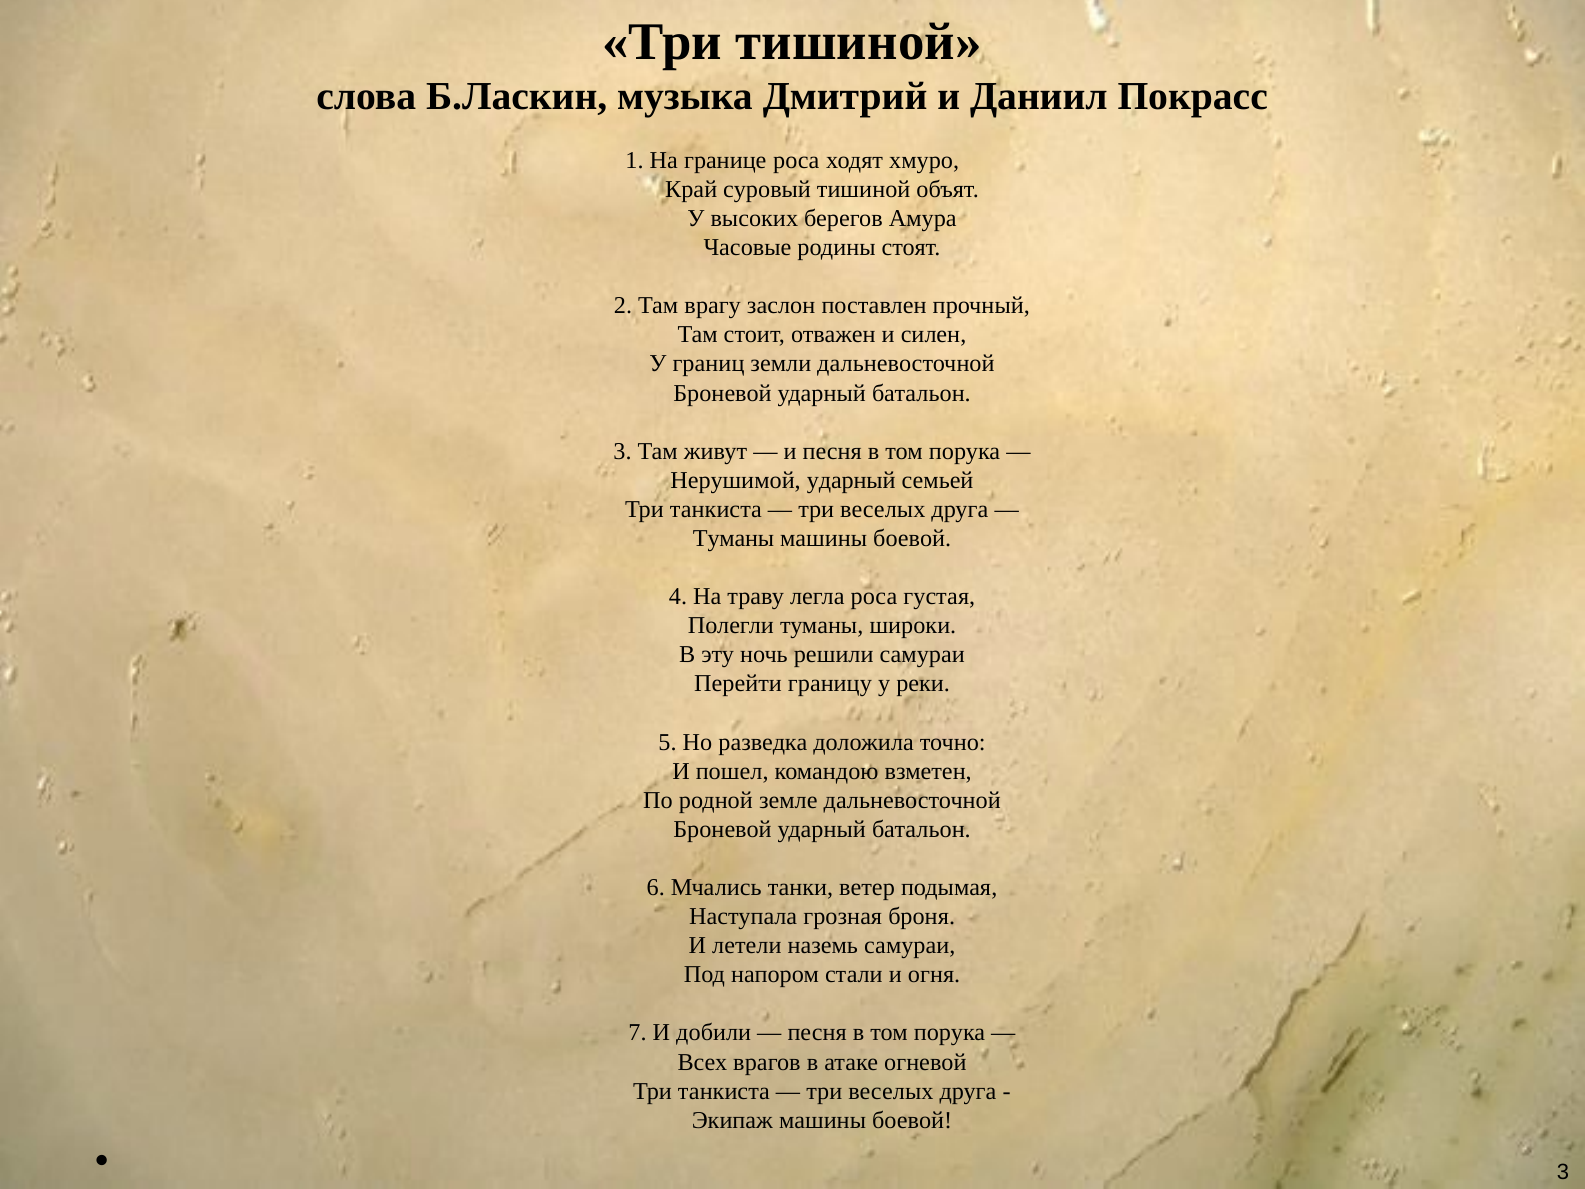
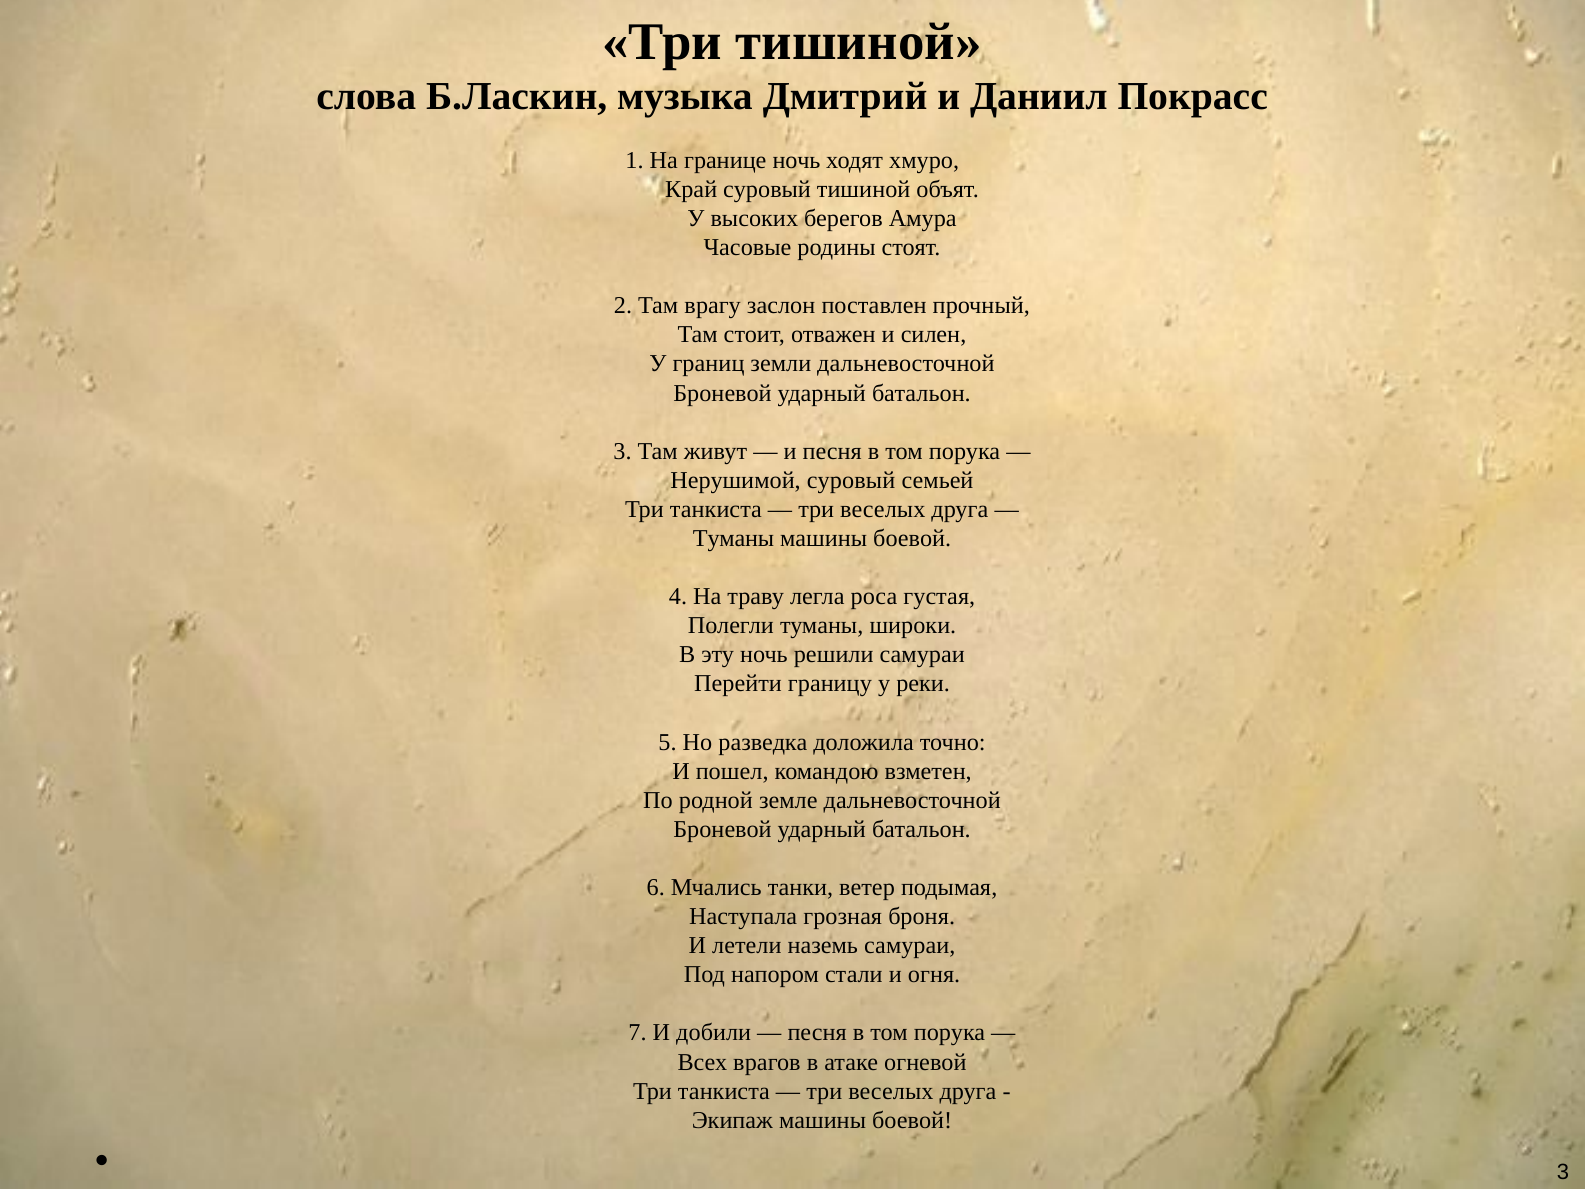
границе роса: роса -> ночь
Нерушимой ударный: ударный -> суровый
